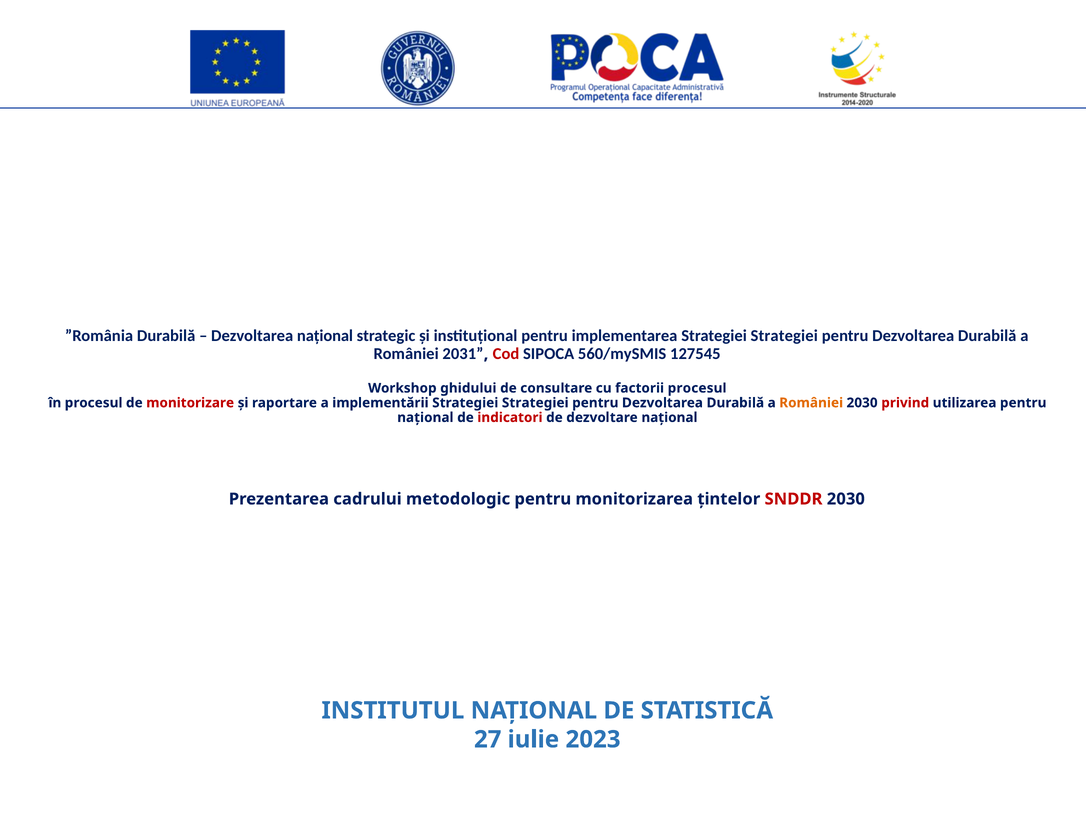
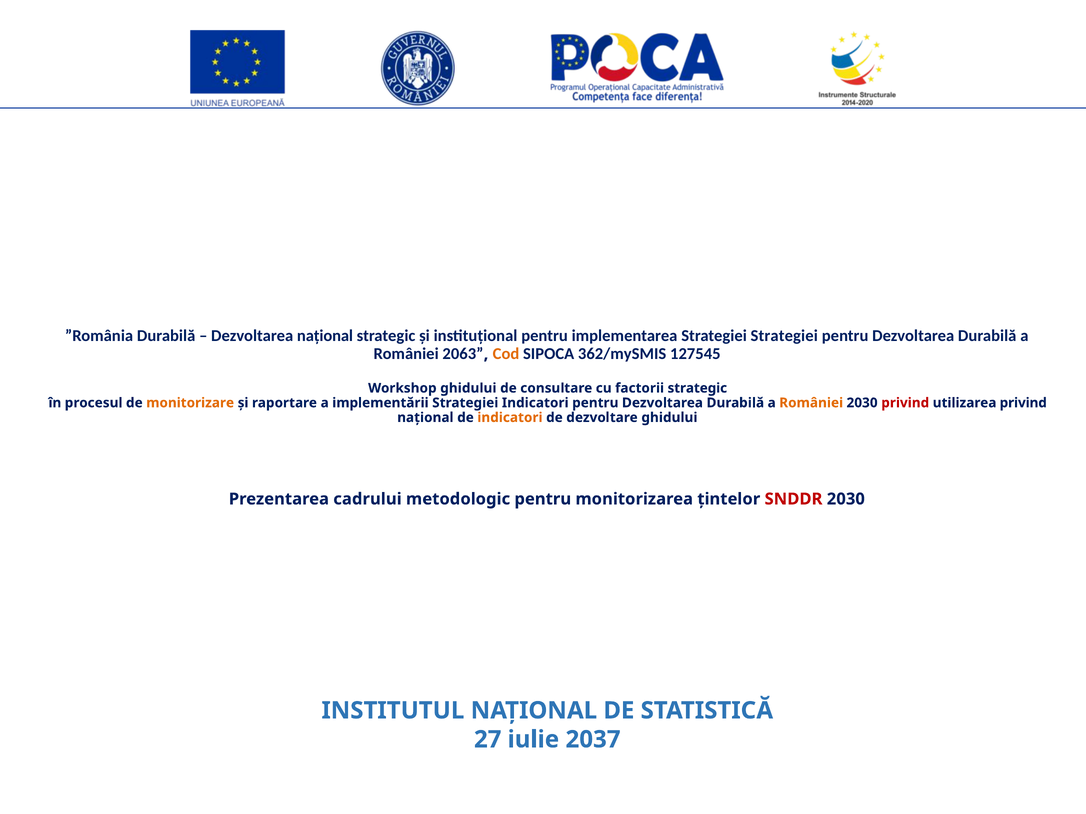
2031: 2031 -> 2063
Cod colour: red -> orange
560/mySMIS: 560/mySMIS -> 362/mySMIS
factorii procesul: procesul -> strategic
monitorizare colour: red -> orange
implementării Strategiei Strategiei: Strategiei -> Indicatori
utilizarea pentru: pentru -> privind
indicatori at (510, 418) colour: red -> orange
dezvoltare național: național -> ghidului
2023: 2023 -> 2037
